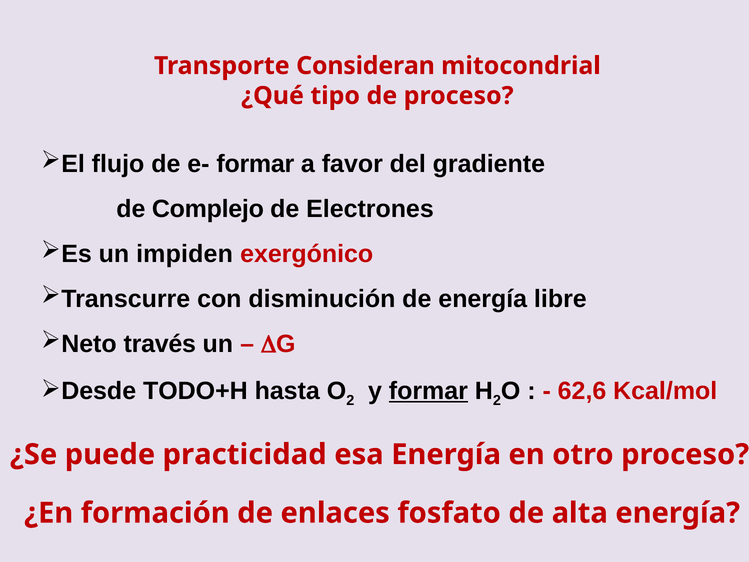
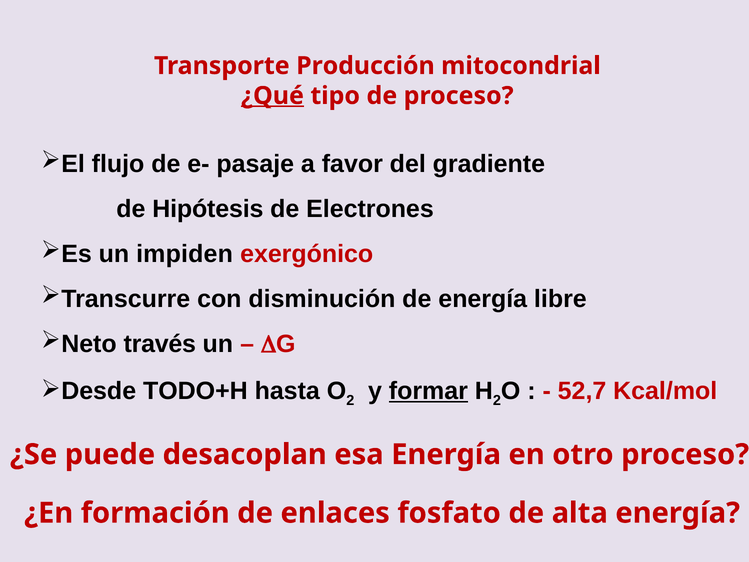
Consideran: Consideran -> Producción
¿Qué underline: none -> present
e- formar: formar -> pasaje
Complejo: Complejo -> Hipótesis
62,6: 62,6 -> 52,7
practicidad: practicidad -> desacoplan
